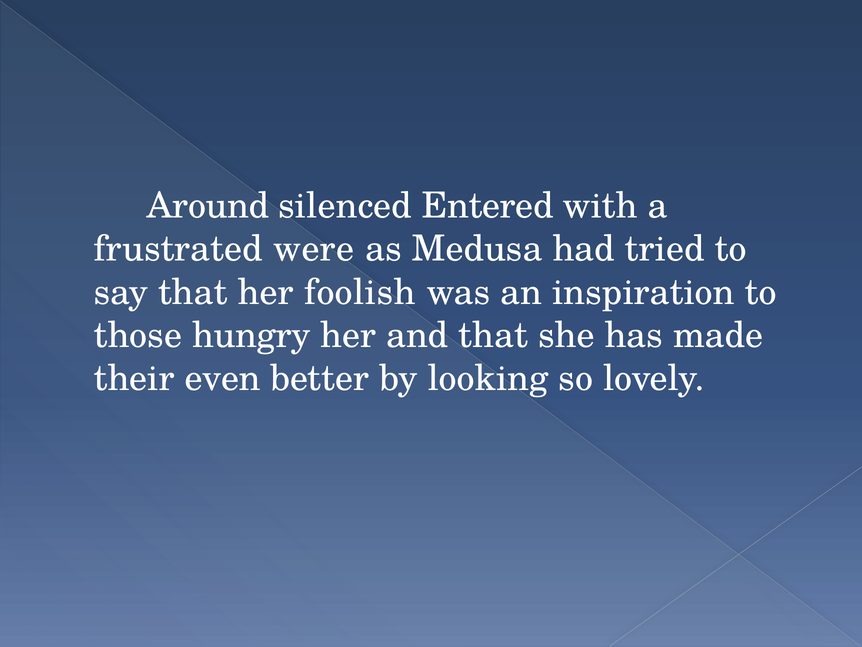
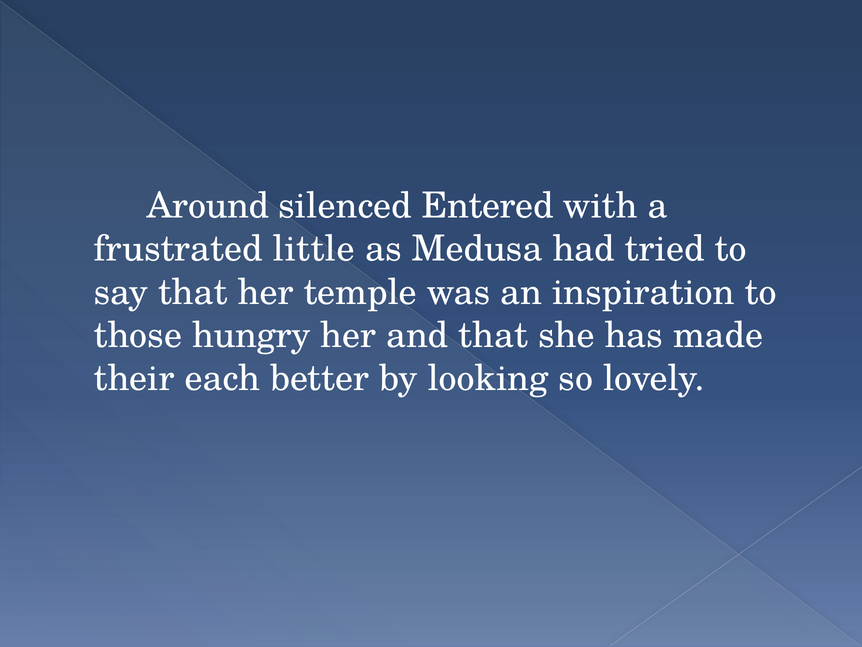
were: were -> little
foolish: foolish -> temple
even: even -> each
